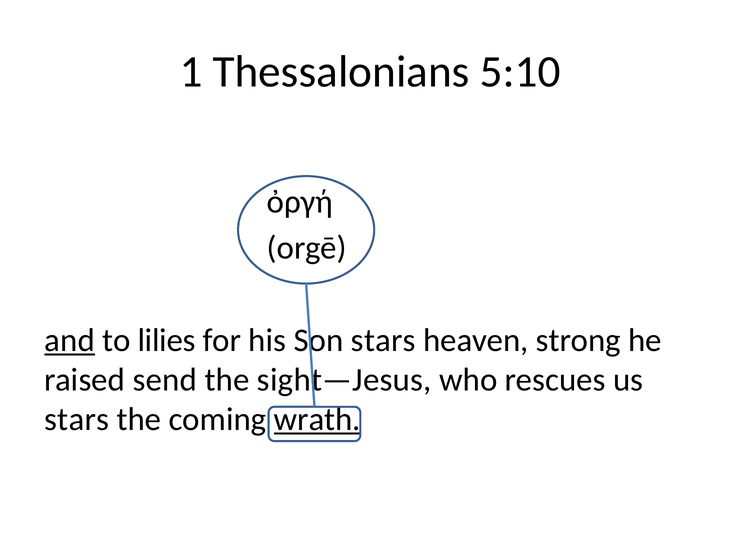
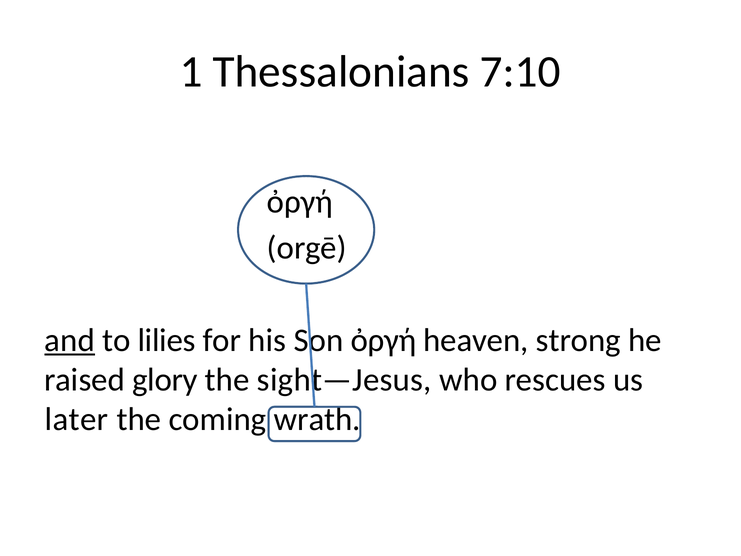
5:10: 5:10 -> 7:10
Son stars: stars -> ὀργή
send: send -> glory
stars at (77, 419): stars -> later
wrath underline: present -> none
